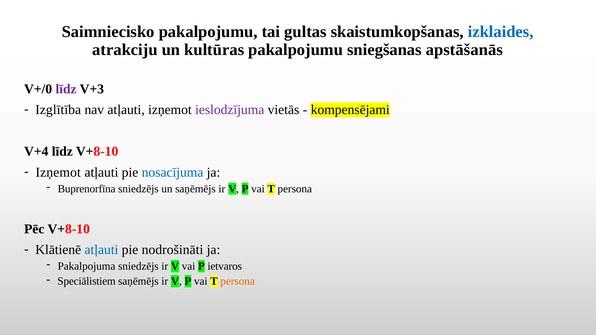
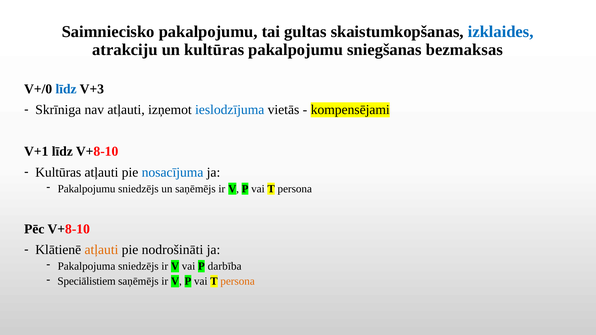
apstāšanās: apstāšanās -> bezmaksas
līdz at (66, 89) colour: purple -> blue
Izglītība: Izglītība -> Skrīniga
ieslodzījuma colour: purple -> blue
V+4: V+4 -> V+1
Izņemot at (58, 172): Izņemot -> Kultūras
Buprenorfīna at (87, 189): Buprenorfīna -> Pakalpojumu
atļauti at (101, 250) colour: blue -> orange
ietvaros: ietvaros -> darbība
